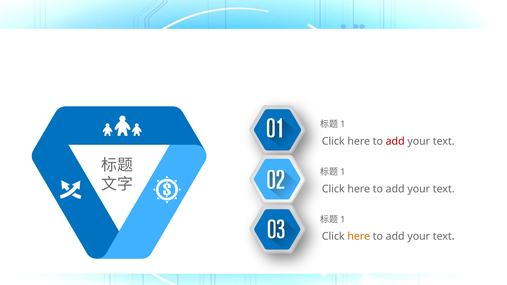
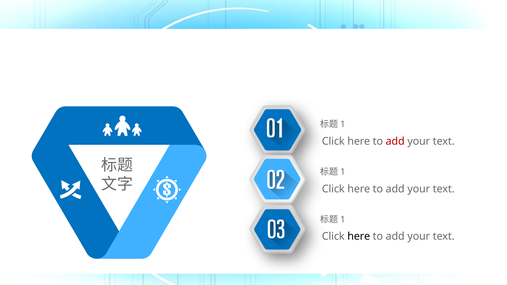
here at (359, 237) colour: orange -> black
